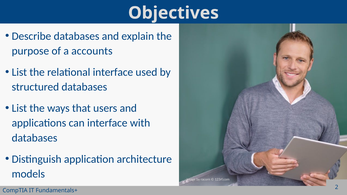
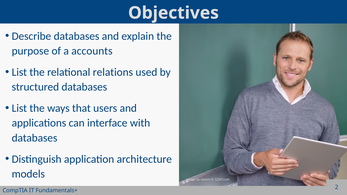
relational interface: interface -> relations
